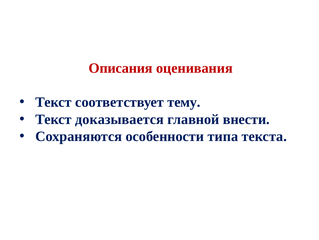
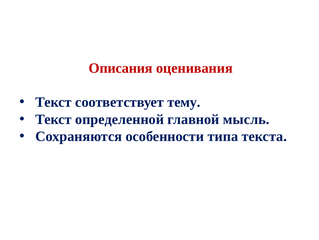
доказывается: доказывается -> определенной
внести: внести -> мысль
